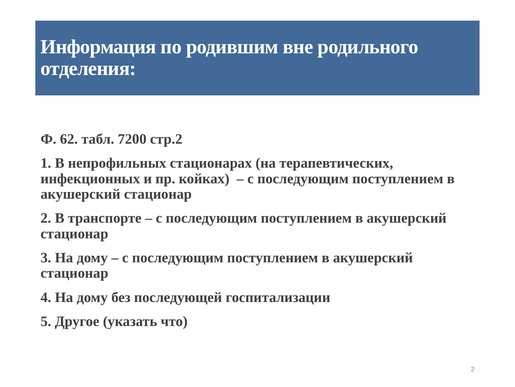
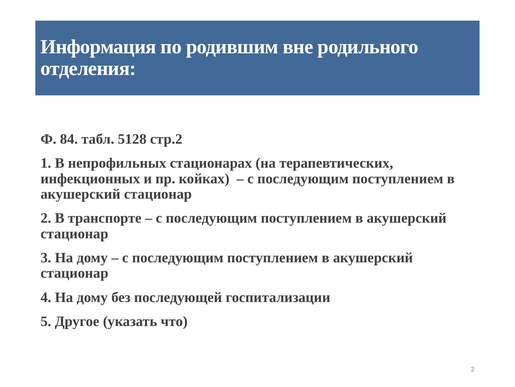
62: 62 -> 84
7200: 7200 -> 5128
